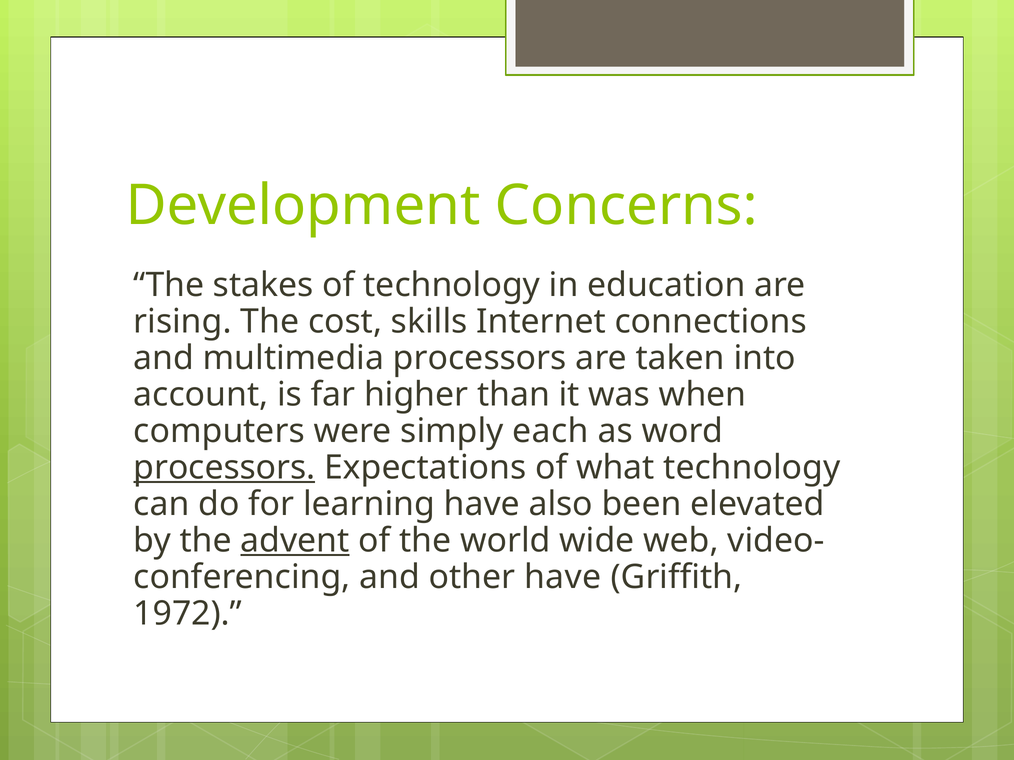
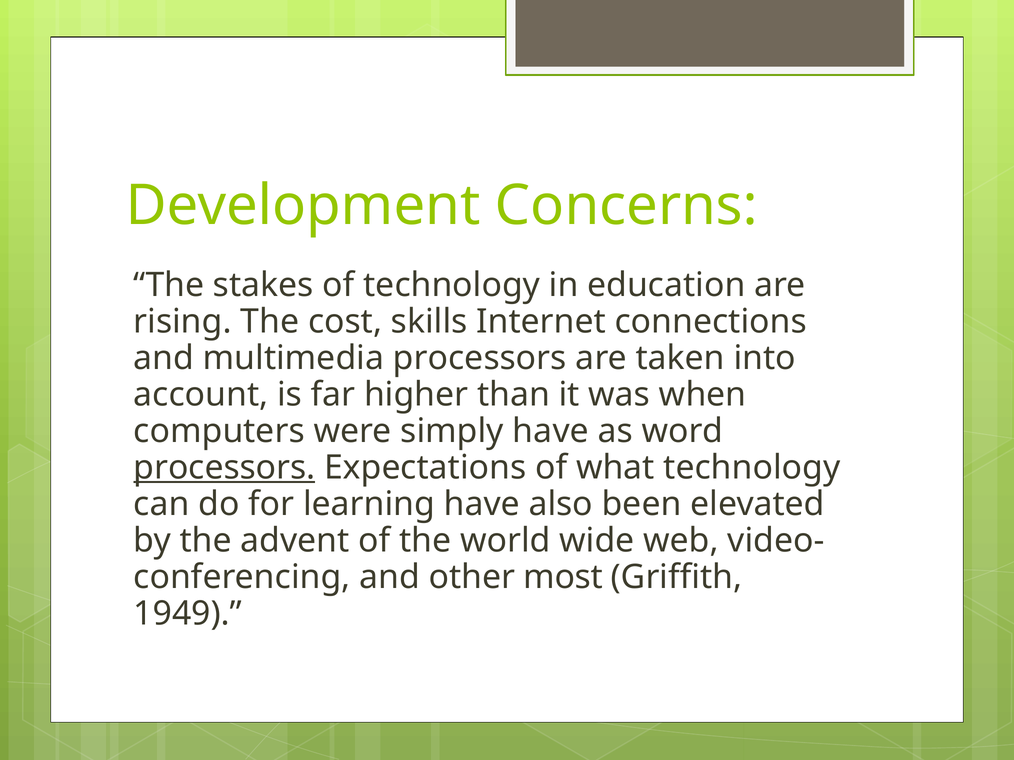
simply each: each -> have
advent underline: present -> none
other have: have -> most
1972: 1972 -> 1949
